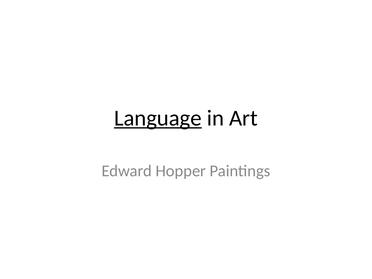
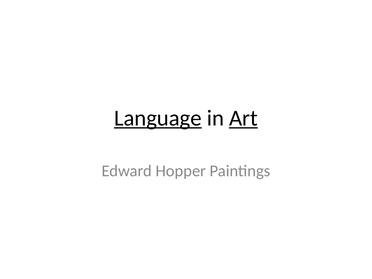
Art underline: none -> present
